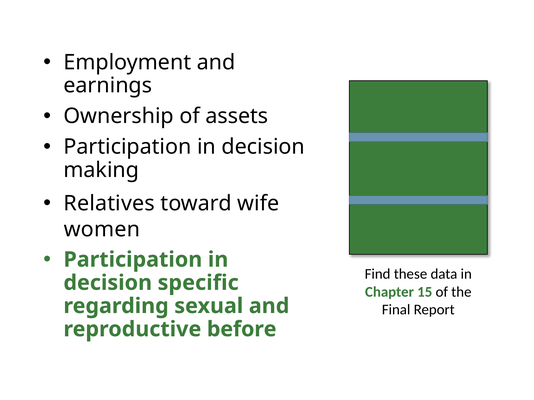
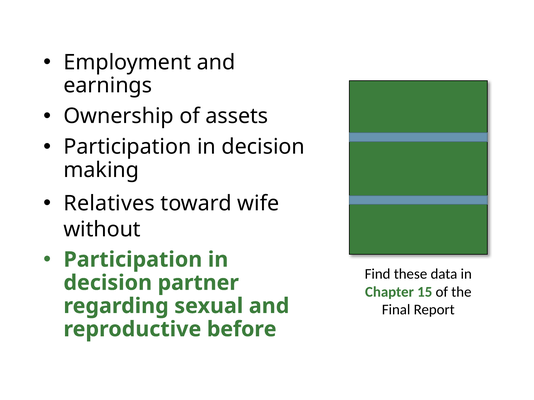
women: women -> without
specific: specific -> partner
